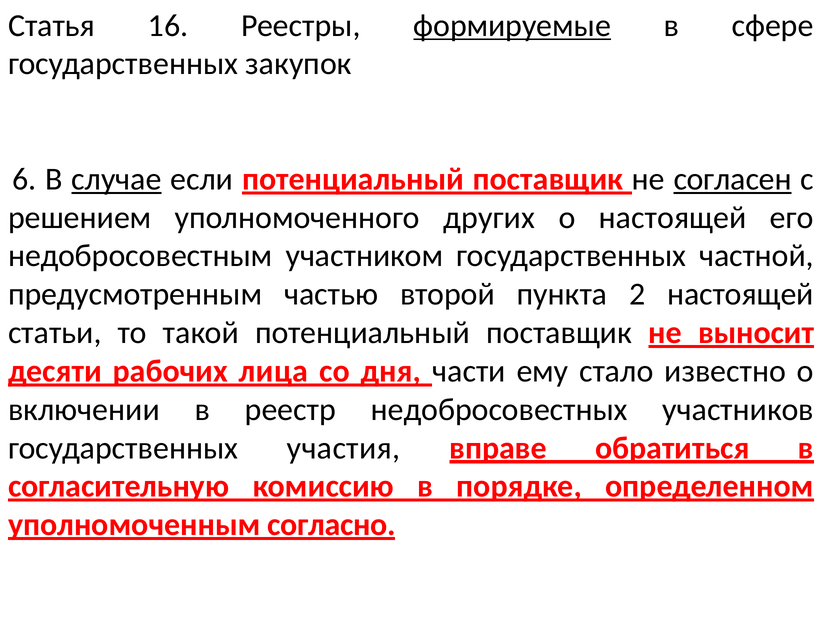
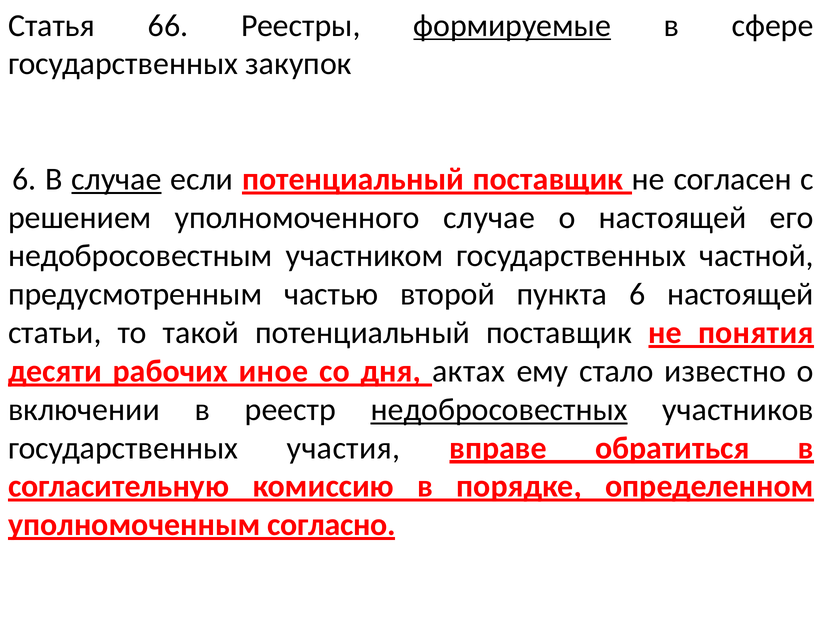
16: 16 -> 66
согласен underline: present -> none
уполномоченного других: других -> случае
пункта 2: 2 -> 6
выносит: выносит -> понятия
лица: лица -> иное
части: части -> актах
недобросовестных underline: none -> present
